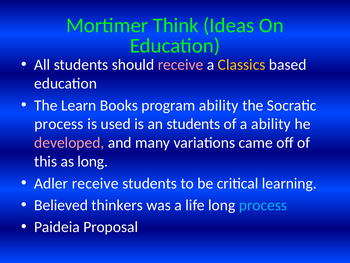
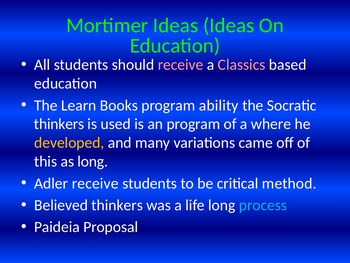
Mortimer Think: Think -> Ideas
Classics colour: yellow -> pink
process at (59, 124): process -> thinkers
an students: students -> program
a ability: ability -> where
developed colour: pink -> yellow
learning: learning -> method
